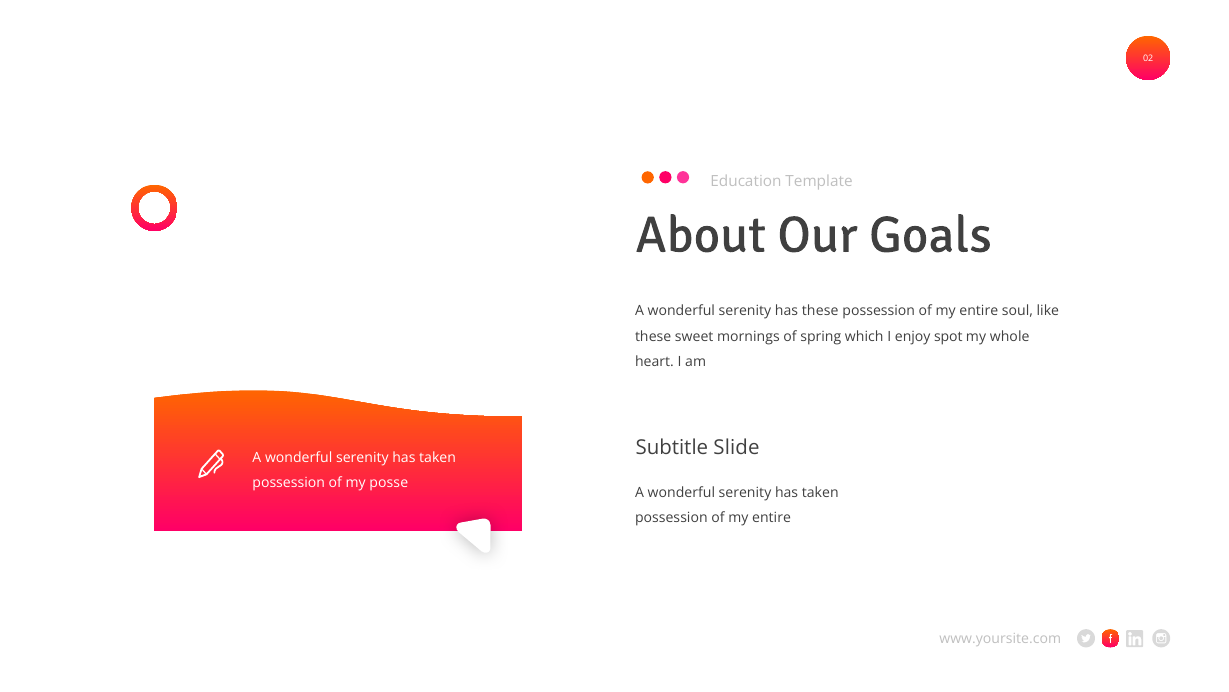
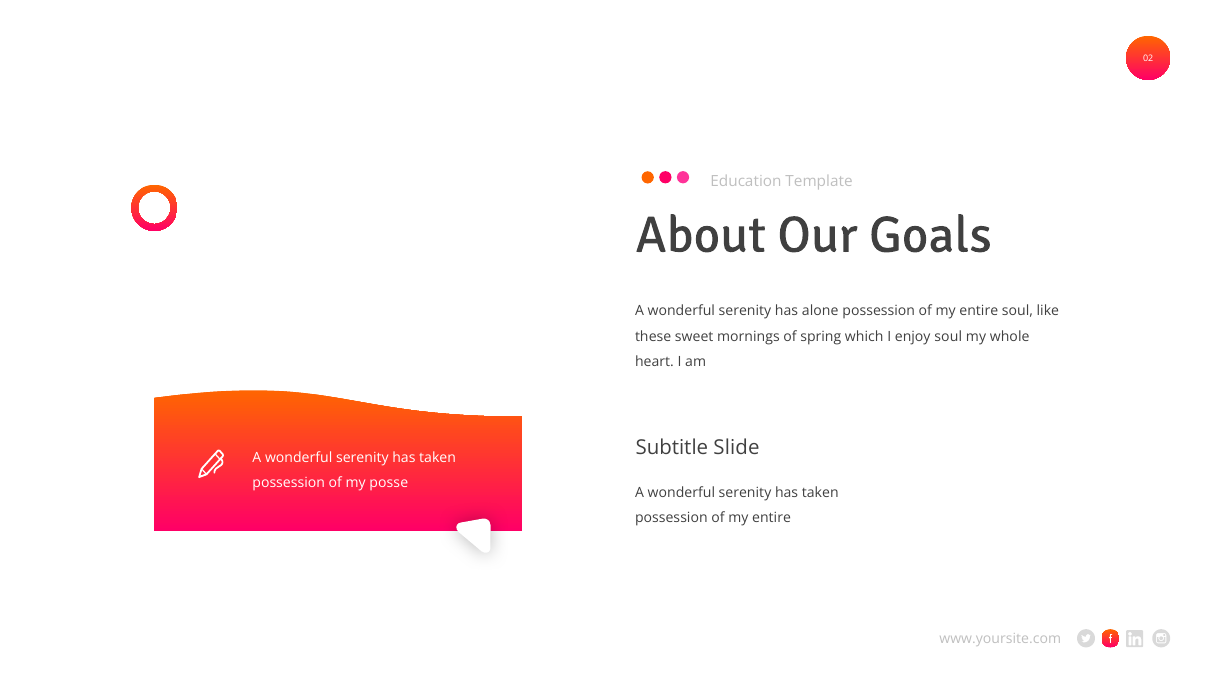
has these: these -> alone
enjoy spot: spot -> soul
